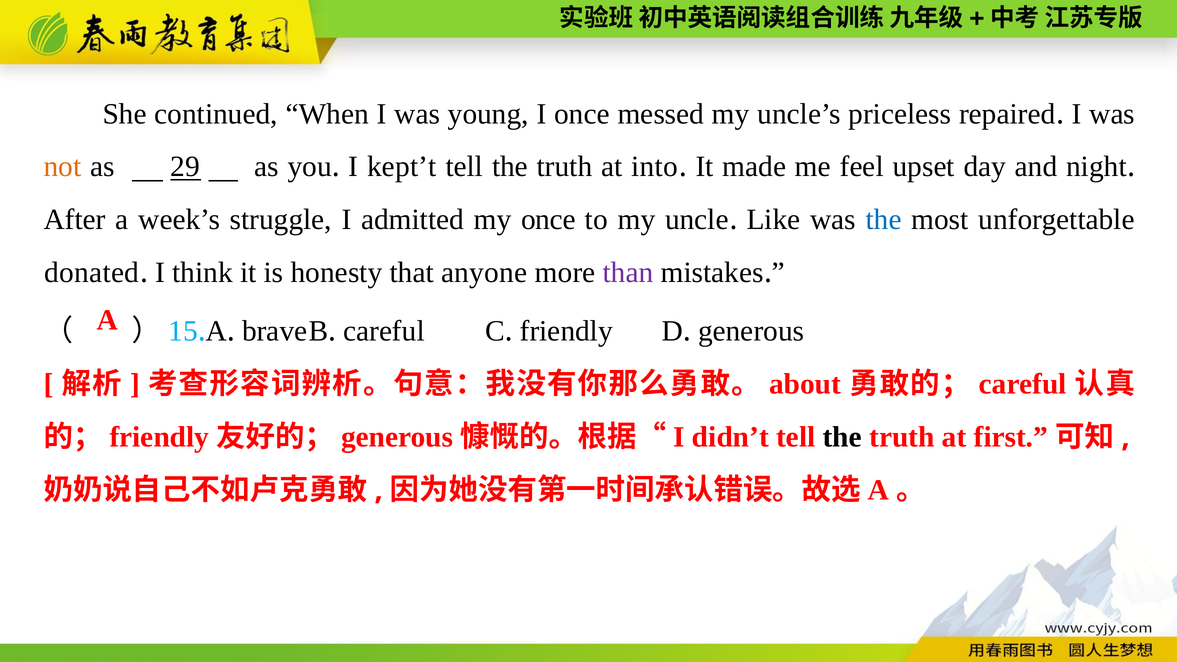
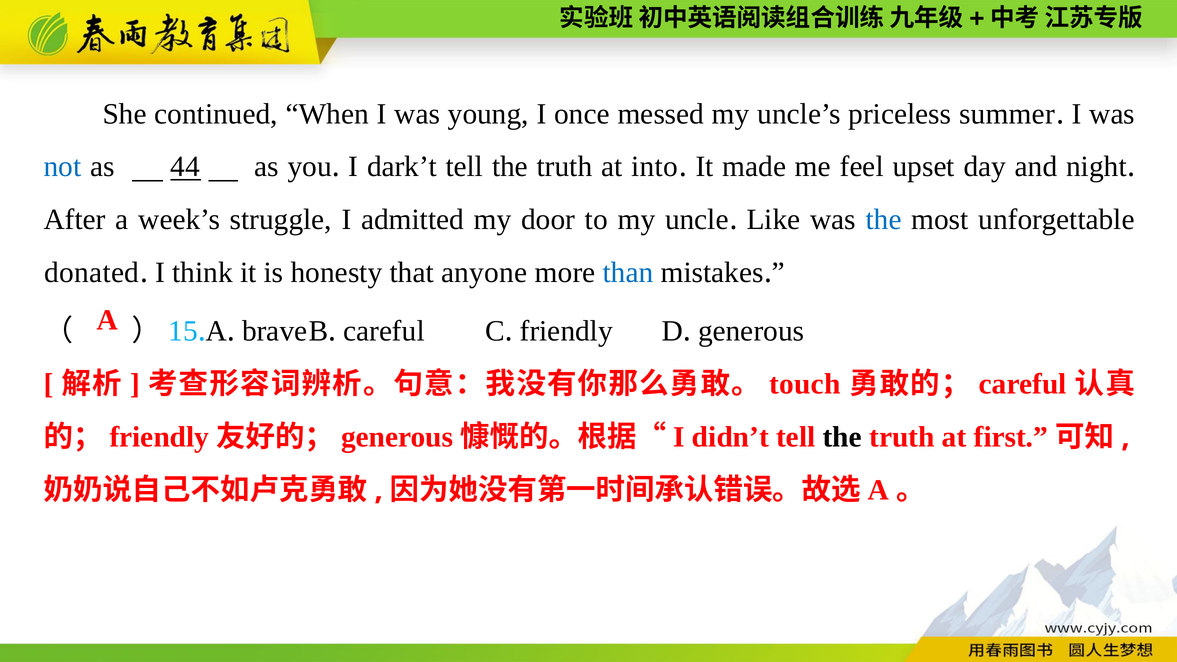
repaired: repaired -> summer
not colour: orange -> blue
29: 29 -> 44
kept’t: kept’t -> dark’t
my once: once -> door
than colour: purple -> blue
about: about -> touch
